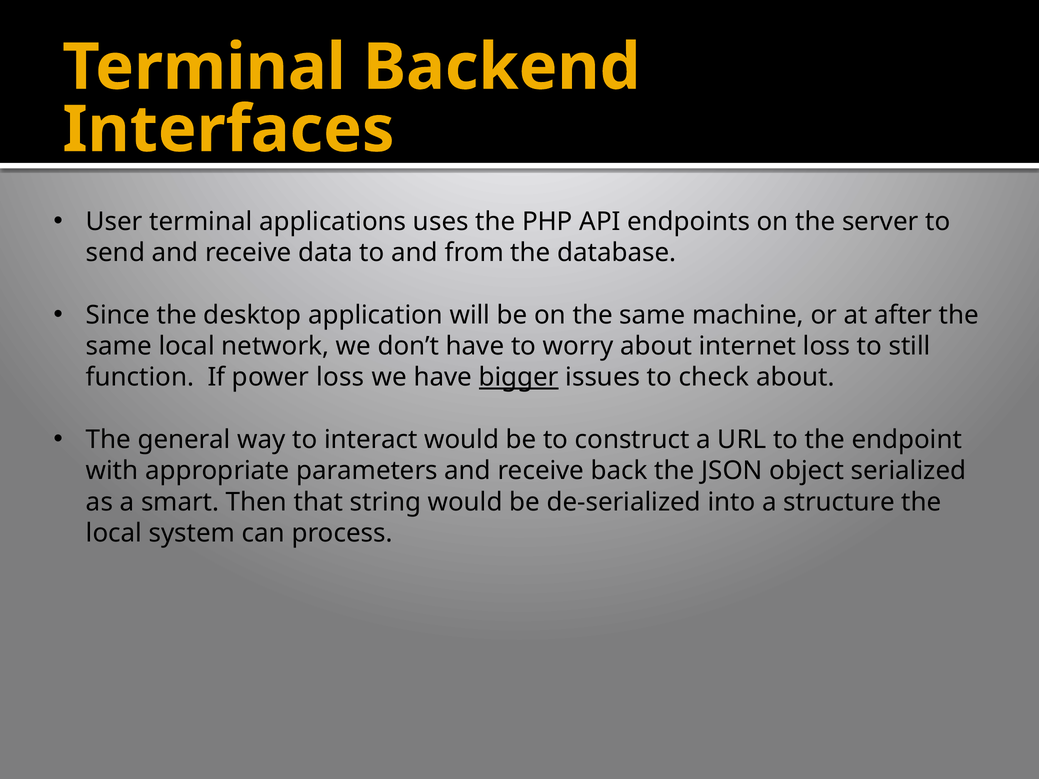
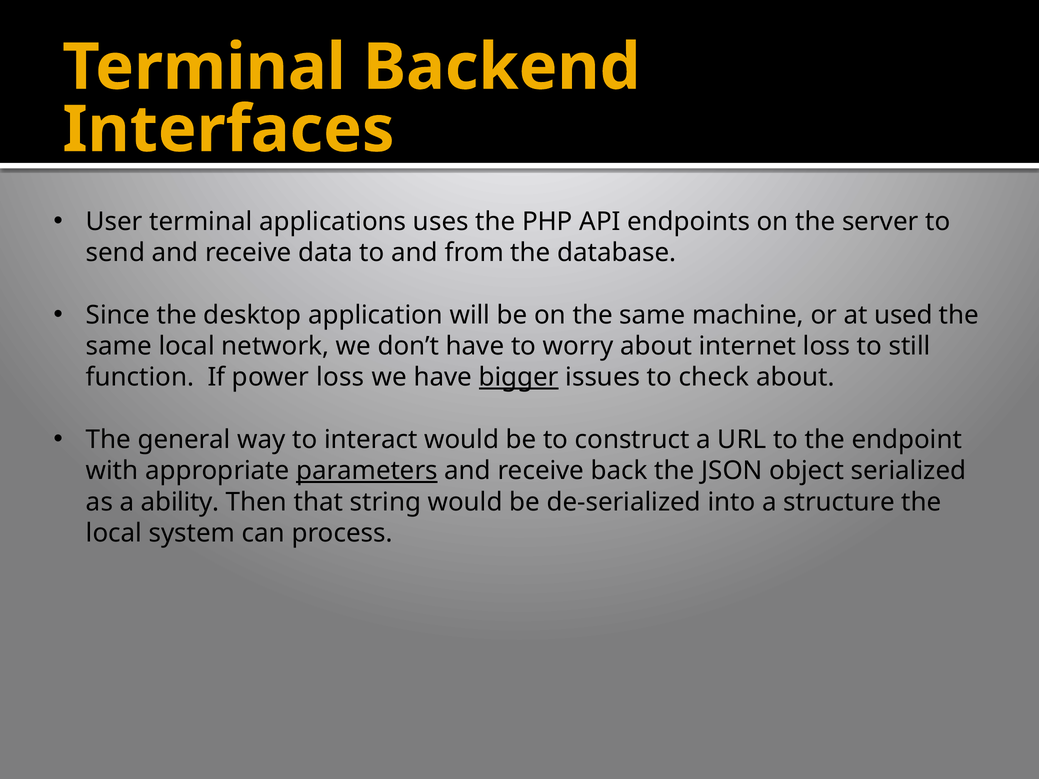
after: after -> used
parameters underline: none -> present
smart: smart -> ability
